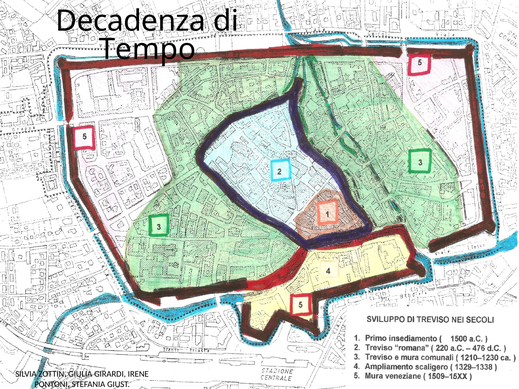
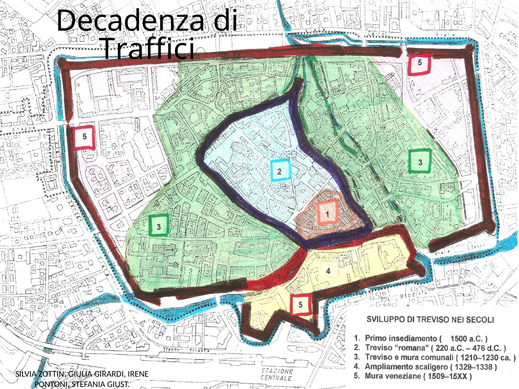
Tempo: Tempo -> Traffici
